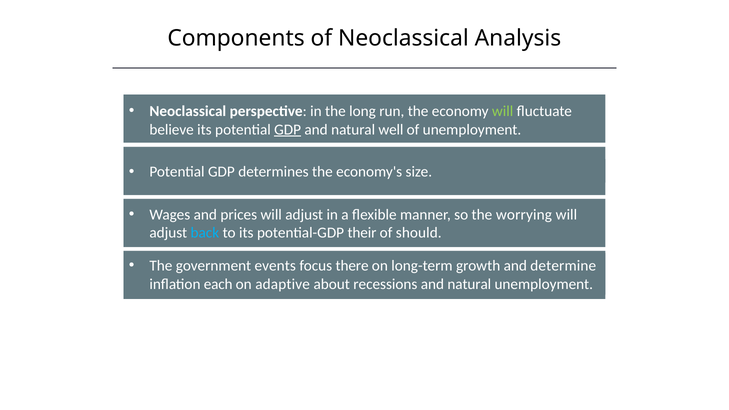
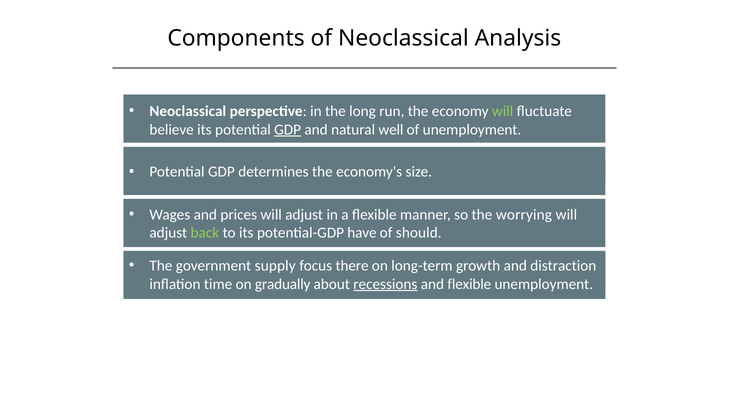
back colour: light blue -> light green
their: their -> have
events: events -> supply
determine: determine -> distraction
each: each -> time
adaptive: adaptive -> gradually
recessions underline: none -> present
natural at (469, 284): natural -> flexible
